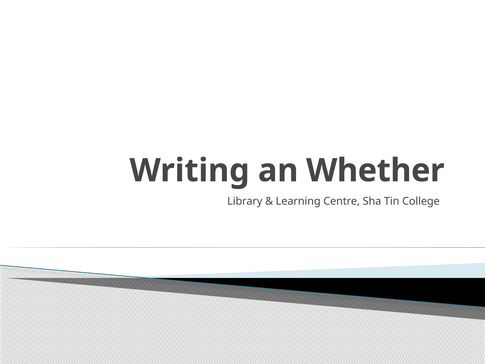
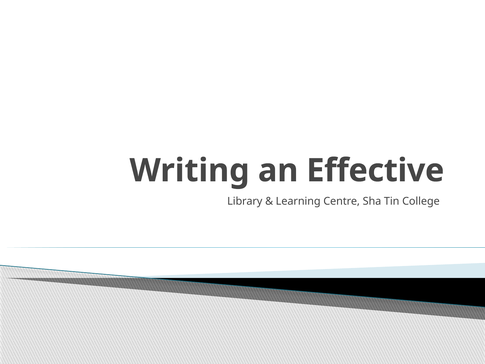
Whether: Whether -> Effective
